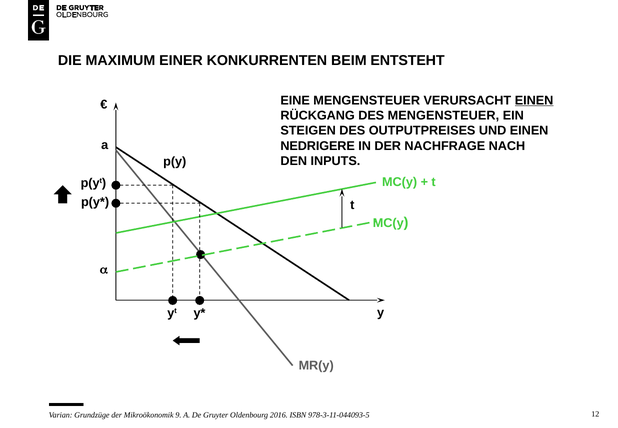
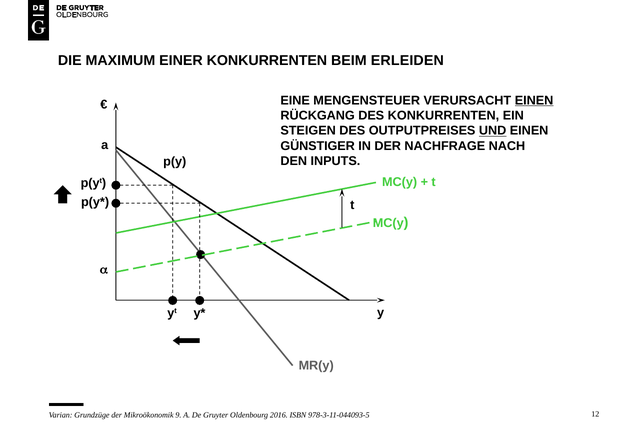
ENTSTEHT: ENTSTEHT -> ERLEIDEN
DES MENGENSTEUER: MENGENSTEUER -> KONKURRENTEN
UND underline: none -> present
NEDRIGERE: NEDRIGERE -> GÜNSTIGER
